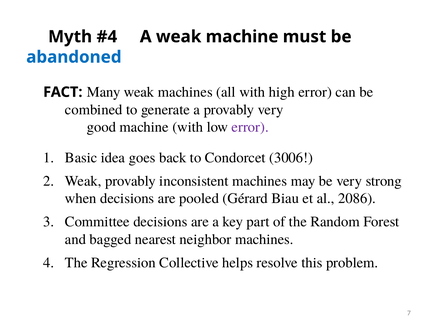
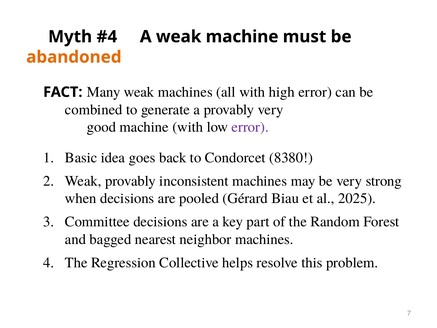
abandoned colour: blue -> orange
3006: 3006 -> 8380
2086: 2086 -> 2025
